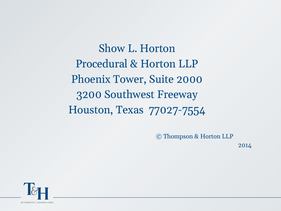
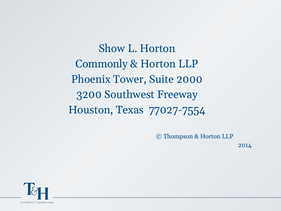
Procedural: Procedural -> Commonly
